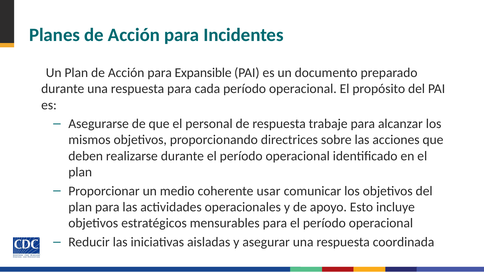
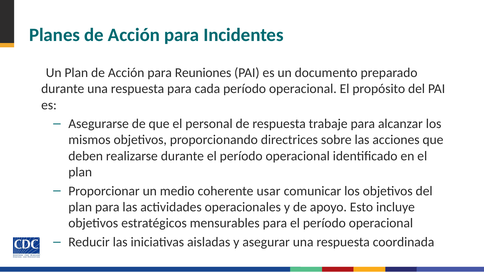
Expansible: Expansible -> Reuniones
